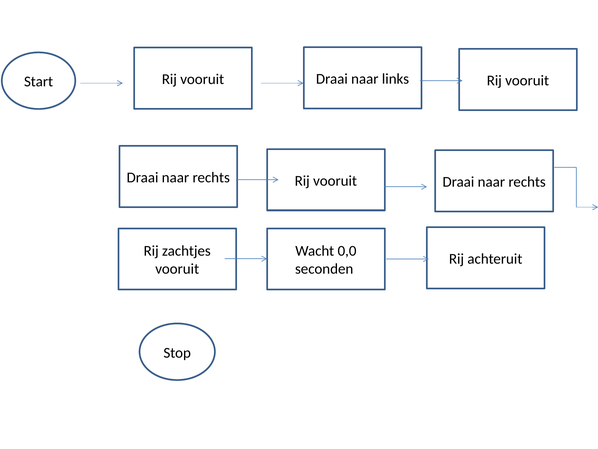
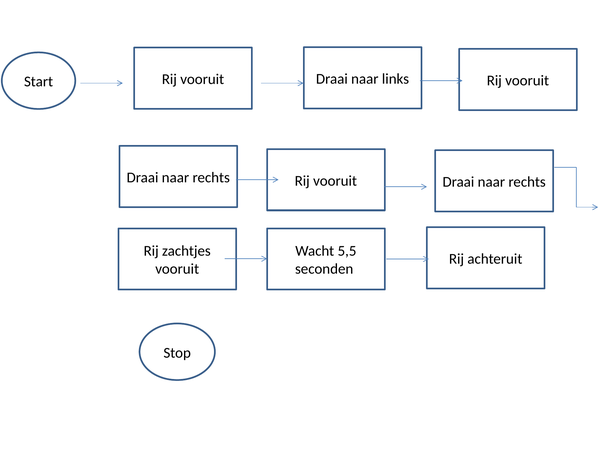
0,0: 0,0 -> 5,5
